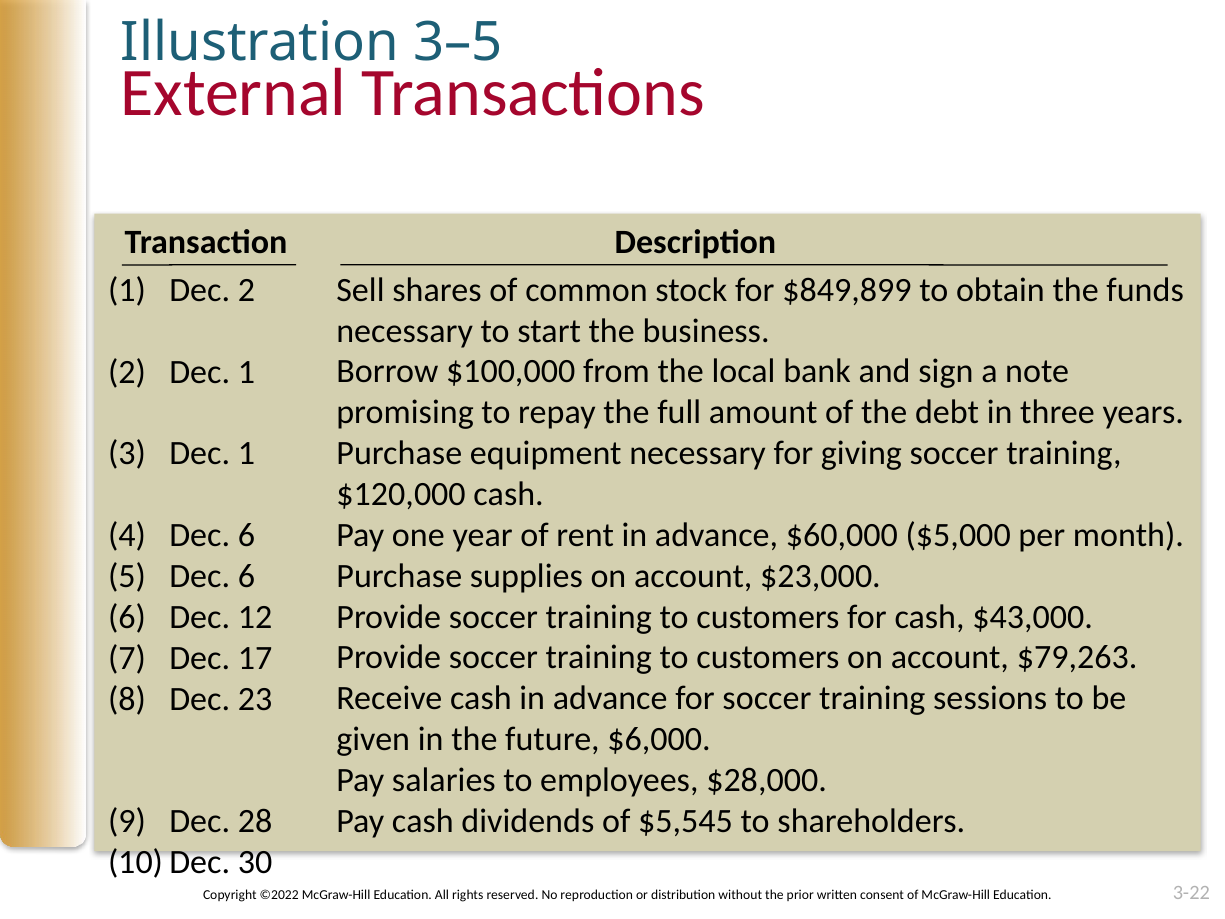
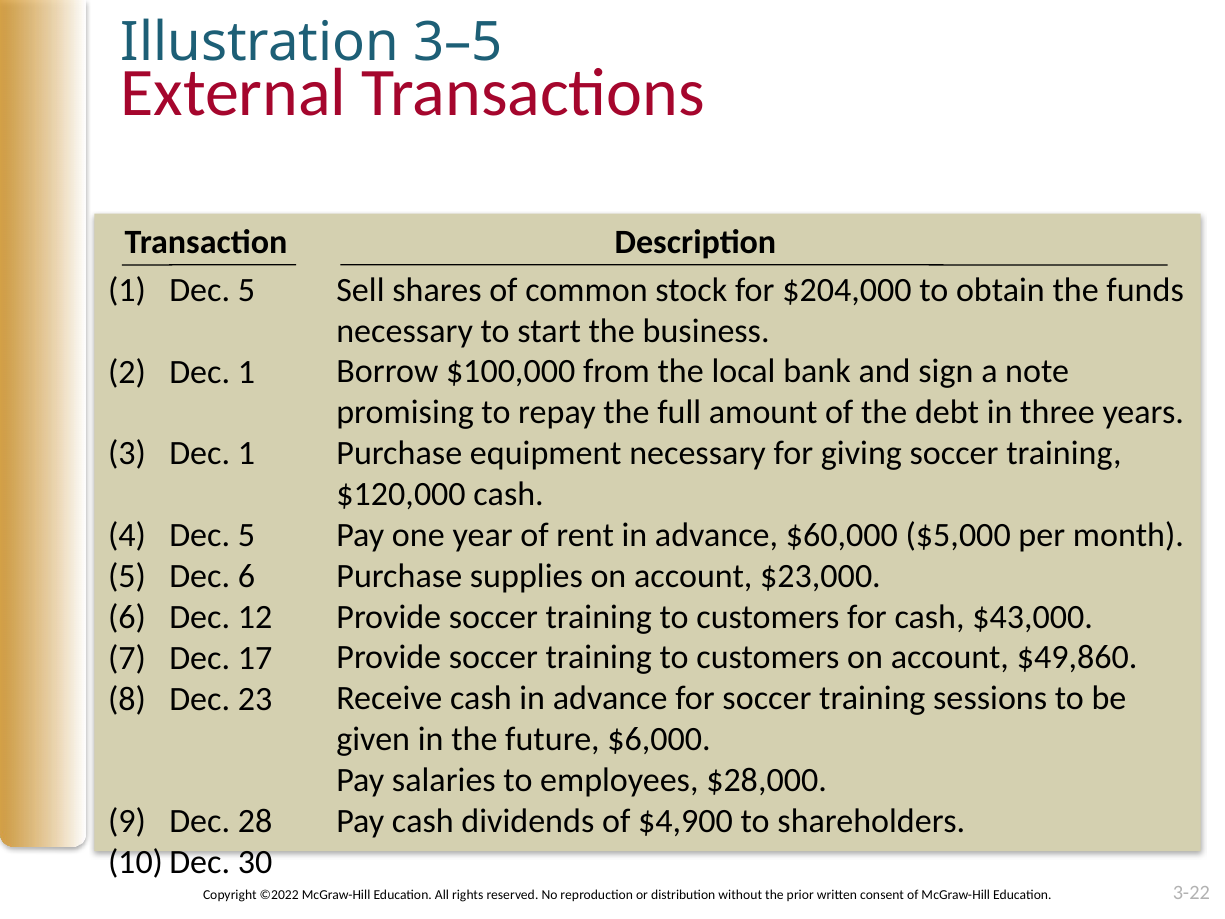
$849,899: $849,899 -> $204,000
1 Dec 2: 2 -> 5
6 at (246, 535): 6 -> 5
$79,263: $79,263 -> $49,860
$5,545: $5,545 -> $4,900
